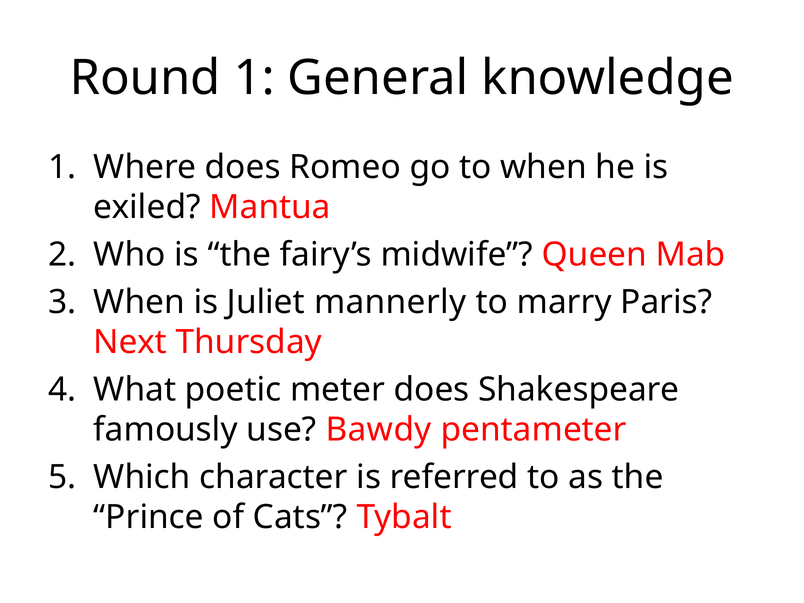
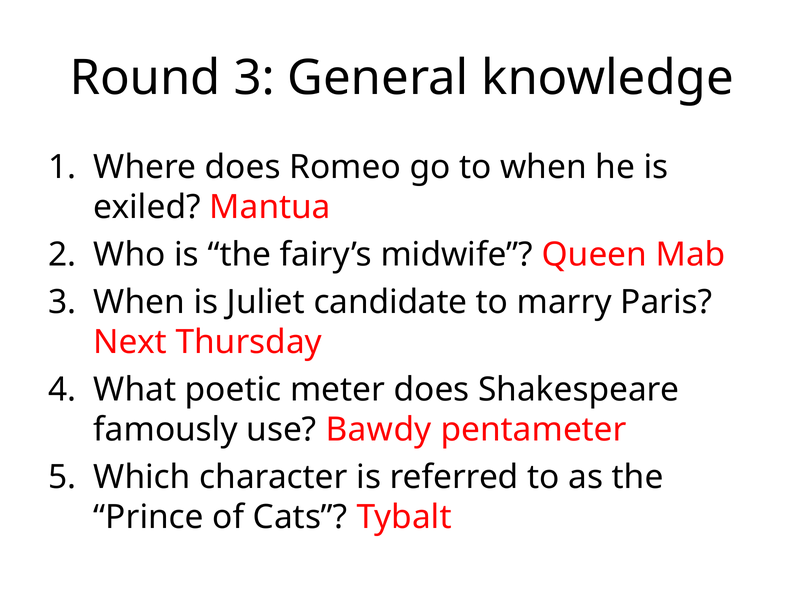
Round 1: 1 -> 3
mannerly: mannerly -> candidate
